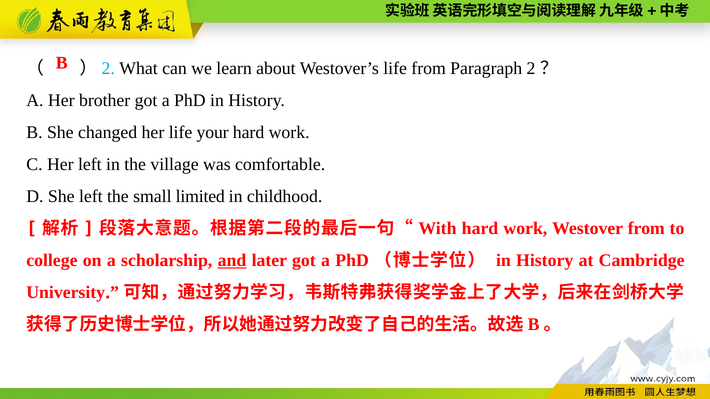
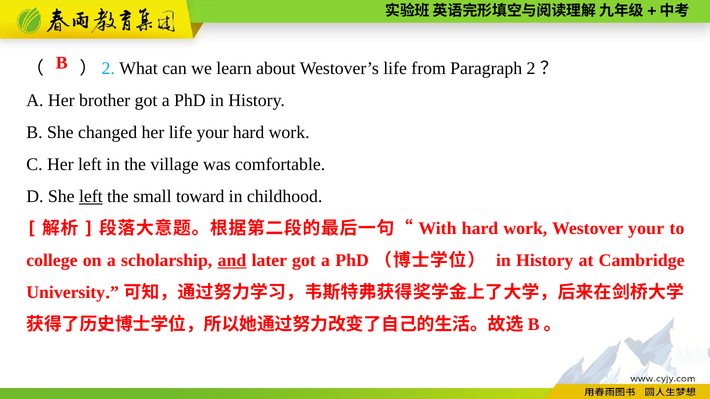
left at (91, 197) underline: none -> present
limited: limited -> toward
Westover from: from -> your
